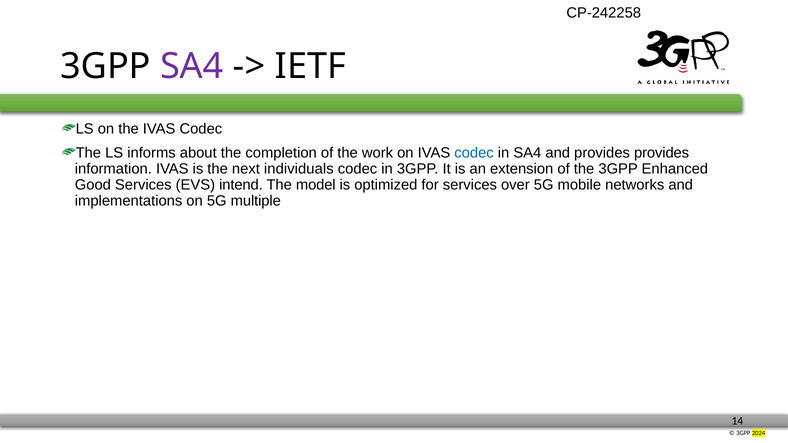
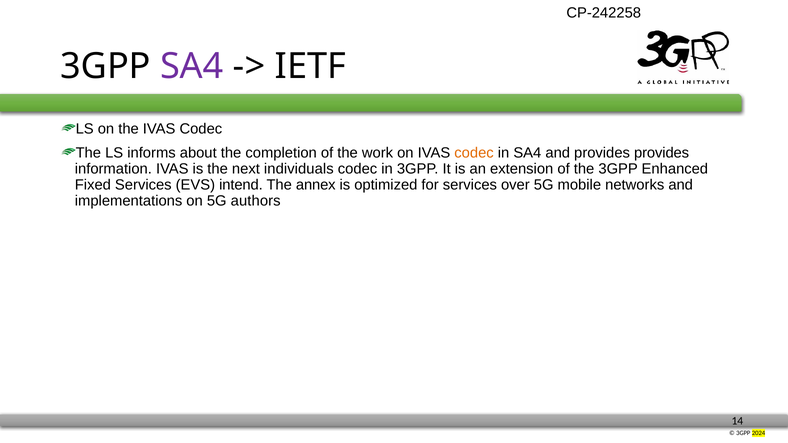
codec at (474, 153) colour: blue -> orange
Good: Good -> Fixed
model: model -> annex
multiple: multiple -> authors
